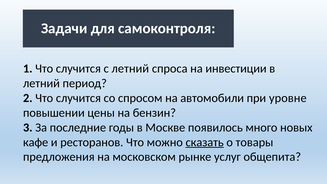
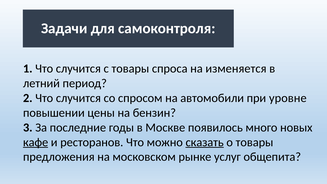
с летний: летний -> товары
инвестиции: инвестиции -> изменяется
кафе underline: none -> present
